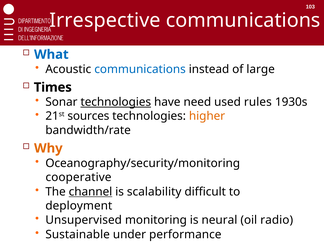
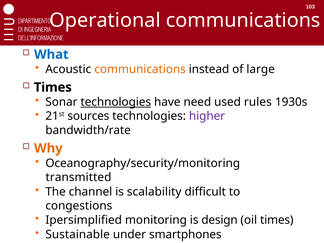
Irrespective: Irrespective -> Operational
communications at (140, 69) colour: blue -> orange
higher colour: orange -> purple
cooperative: cooperative -> transmitted
channel underline: present -> none
deployment: deployment -> congestions
Unsupervised: Unsupervised -> Ipersimplified
neural: neural -> design
oil radio: radio -> times
performance: performance -> smartphones
